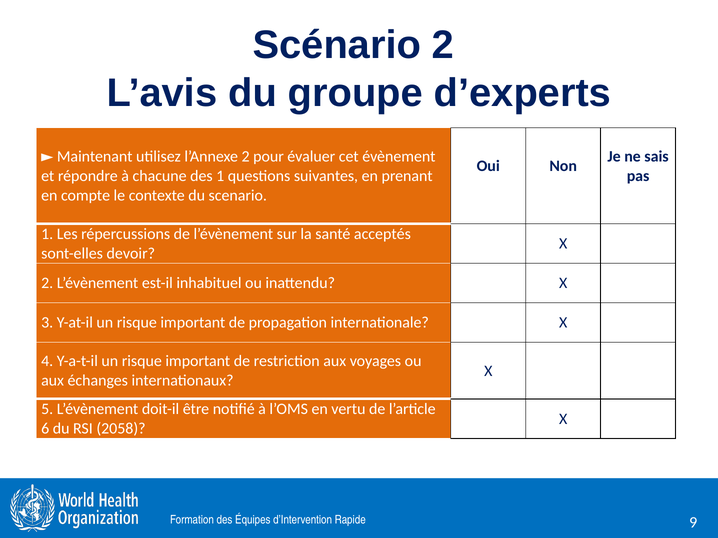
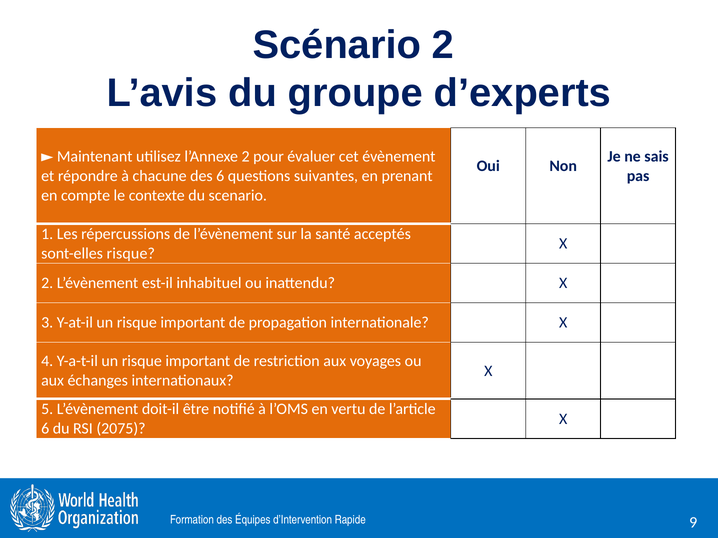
des 1: 1 -> 6
sont-elles devoir: devoir -> risque
2058: 2058 -> 2075
